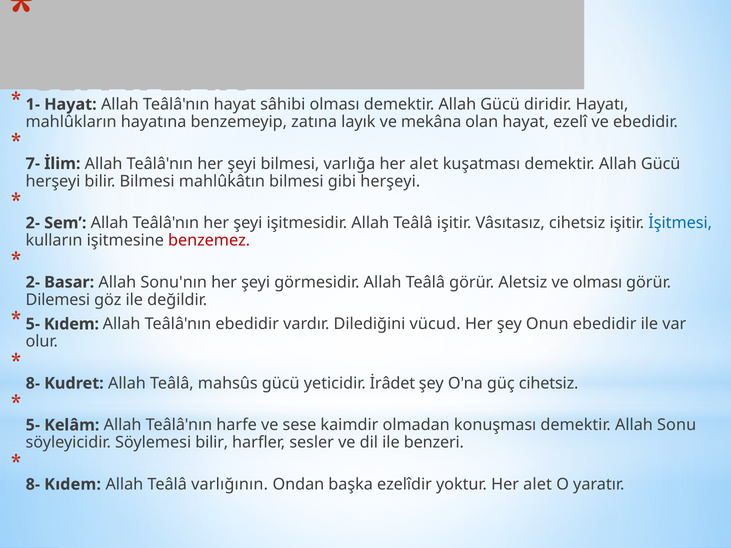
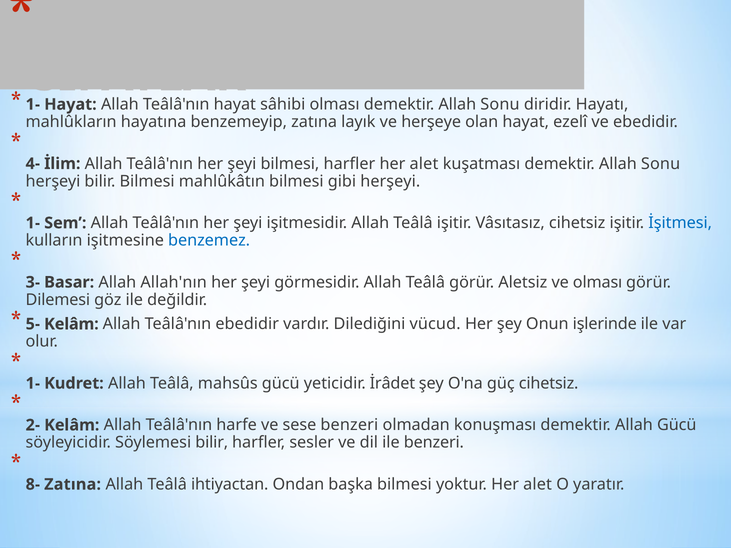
olması demektir Allah Gücü: Gücü -> Sonu
mekâna: mekâna -> herşeye
7-: 7- -> 4-
bilmesi varlığa: varlığa -> harfler
kuşatması demektir Allah Gücü: Gücü -> Sonu
2- at (33, 223): 2- -> 1-
benzemez colour: red -> blue
2- at (33, 282): 2- -> 3-
Sonu'nın: Sonu'nın -> Allah'nın
5- Kıdem: Kıdem -> Kelâm
Onun ebedidir: ebedidir -> işlerinde
8- at (33, 383): 8- -> 1-
5- at (33, 425): 5- -> 2-
sese kaimdir: kaimdir -> benzeri
Allah Sonu: Sonu -> Gücü
8- Kıdem: Kıdem -> Zatına
varlığının: varlığının -> ihtiyactan
başka ezelîdir: ezelîdir -> bilmesi
